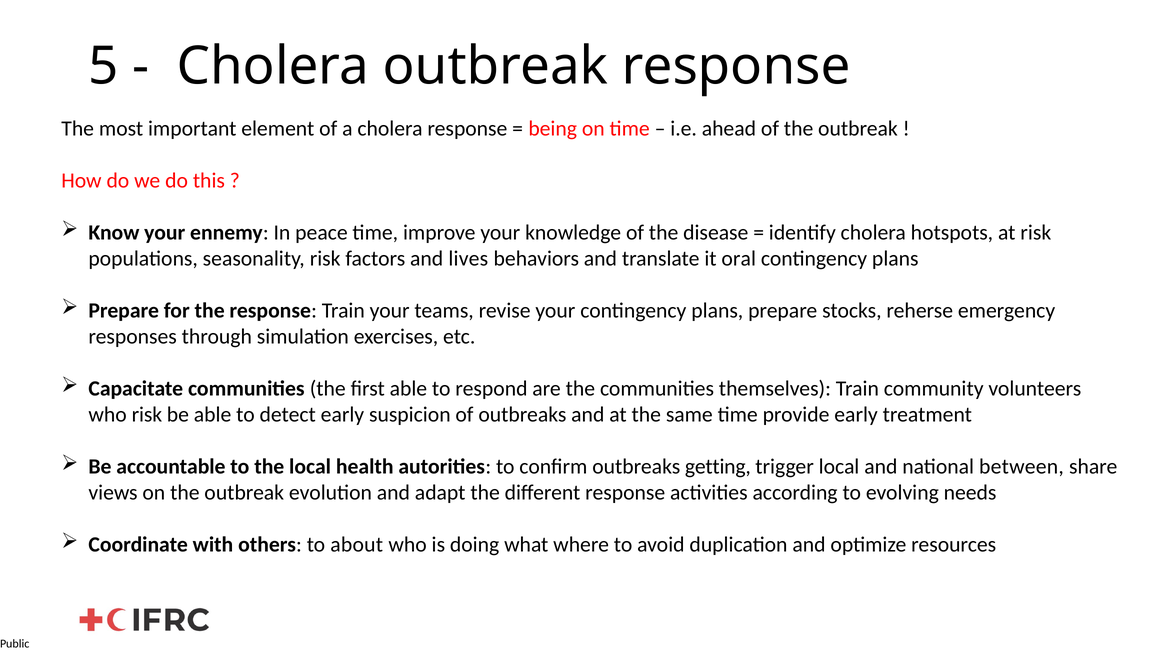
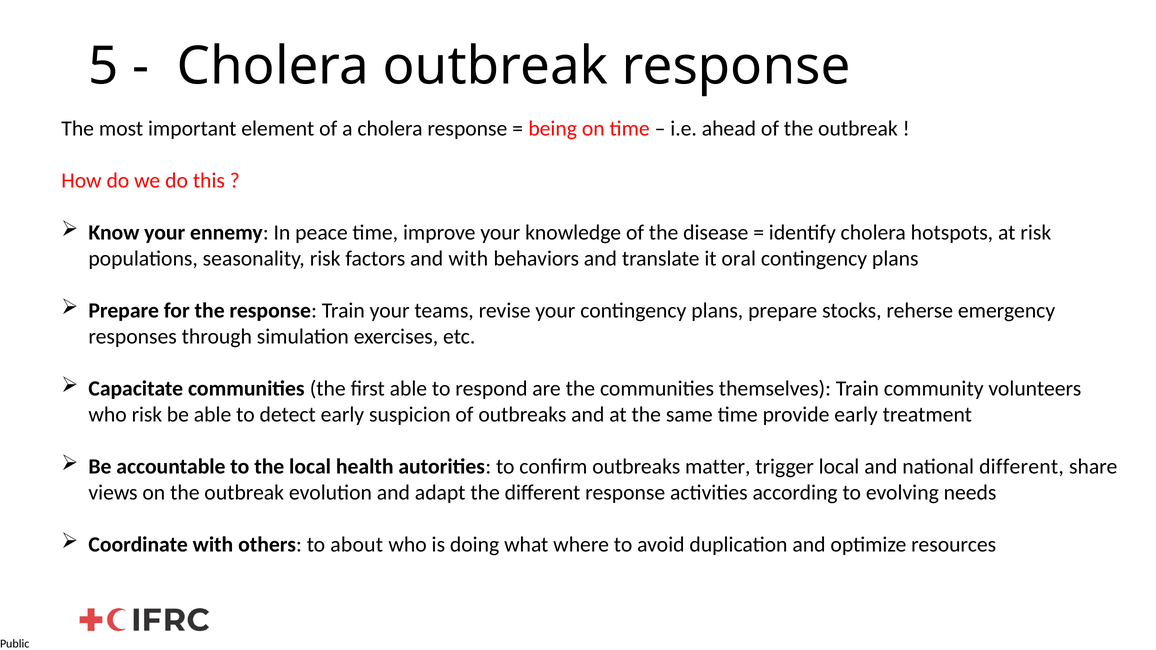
and lives: lives -> with
getting: getting -> matter
national between: between -> different
